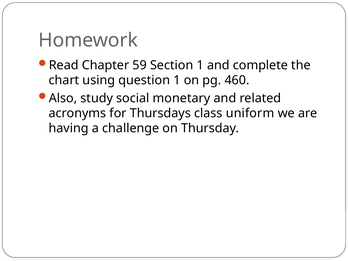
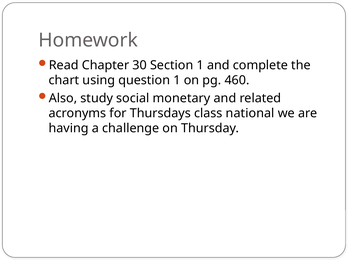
59: 59 -> 30
uniform: uniform -> national
